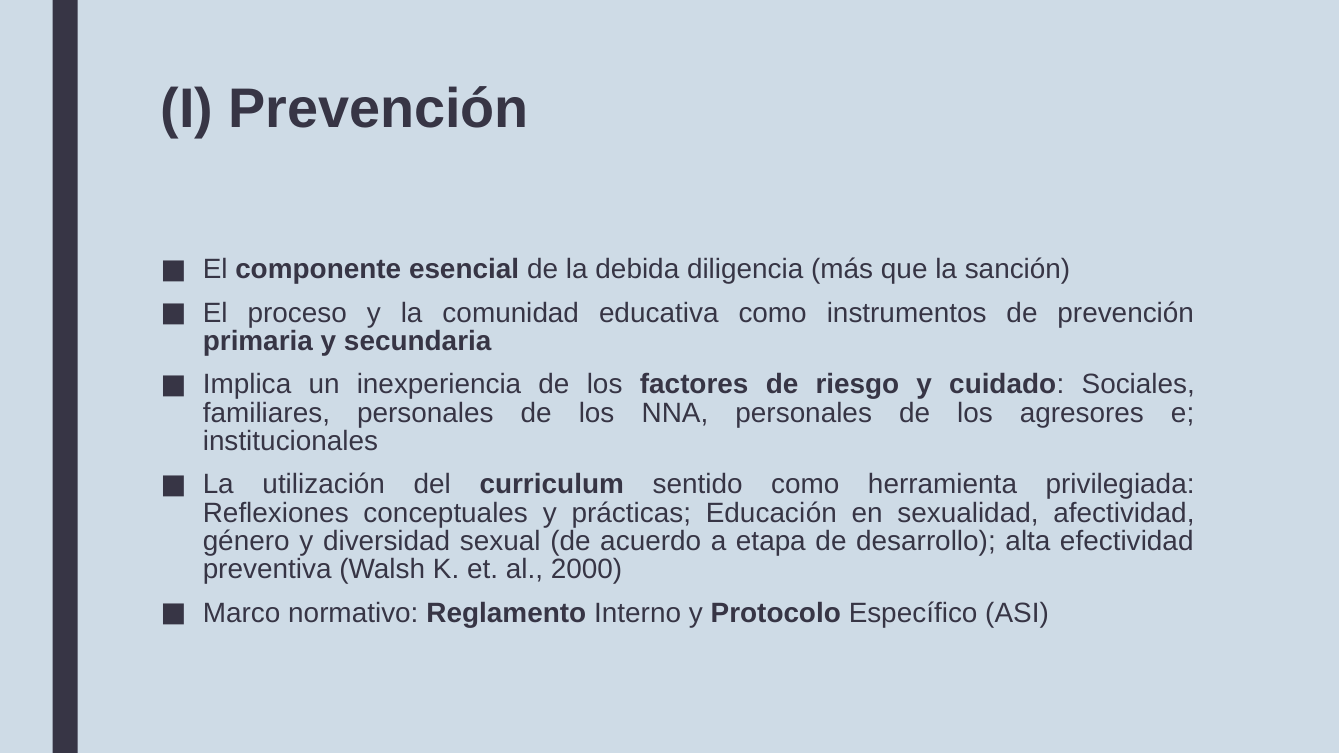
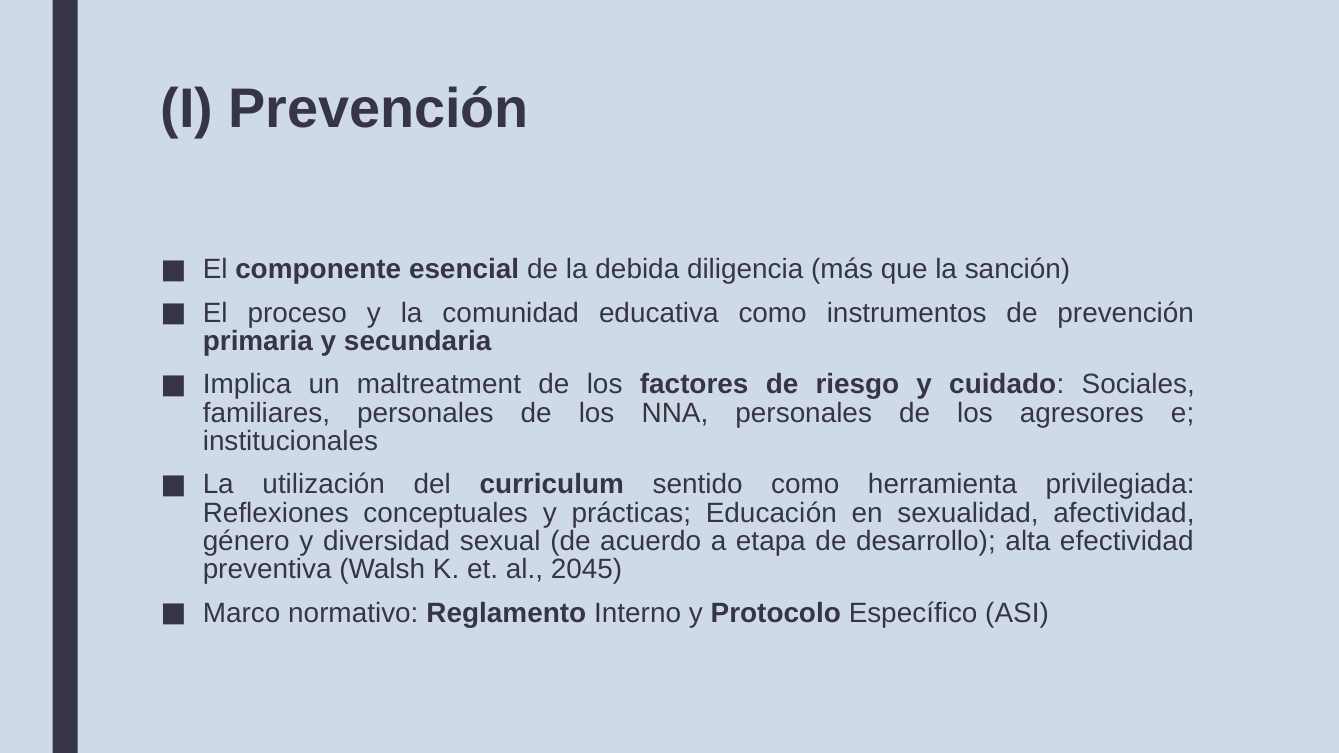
inexperiencia: inexperiencia -> maltreatment
2000: 2000 -> 2045
